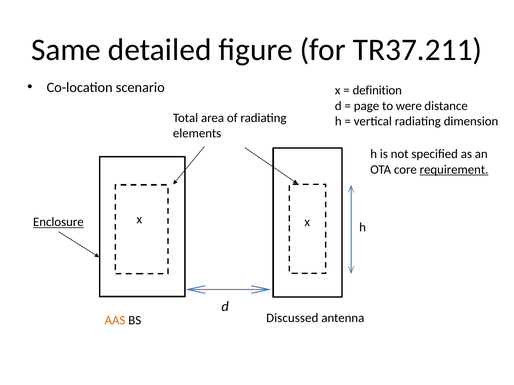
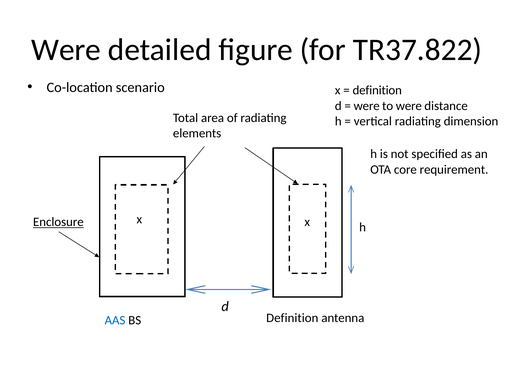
Same at (66, 50): Same -> Were
TR37.211: TR37.211 -> TR37.822
page at (367, 106): page -> were
requirement underline: present -> none
Discussed at (292, 318): Discussed -> Definition
AAS colour: orange -> blue
